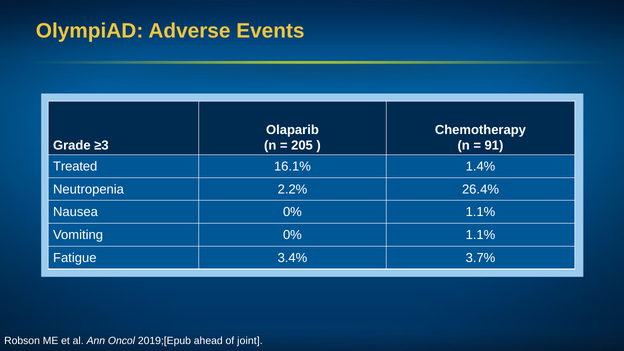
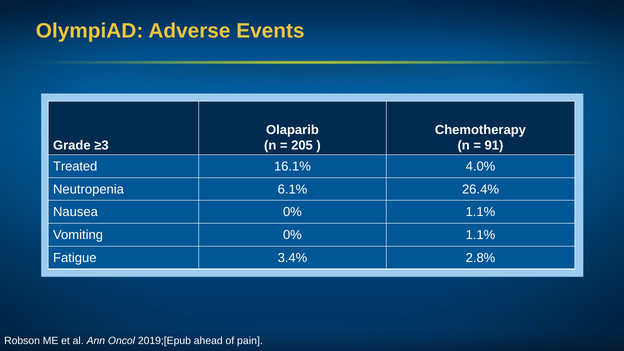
1.4%: 1.4% -> 4.0%
2.2%: 2.2% -> 6.1%
3.7%: 3.7% -> 2.8%
joint: joint -> pain
